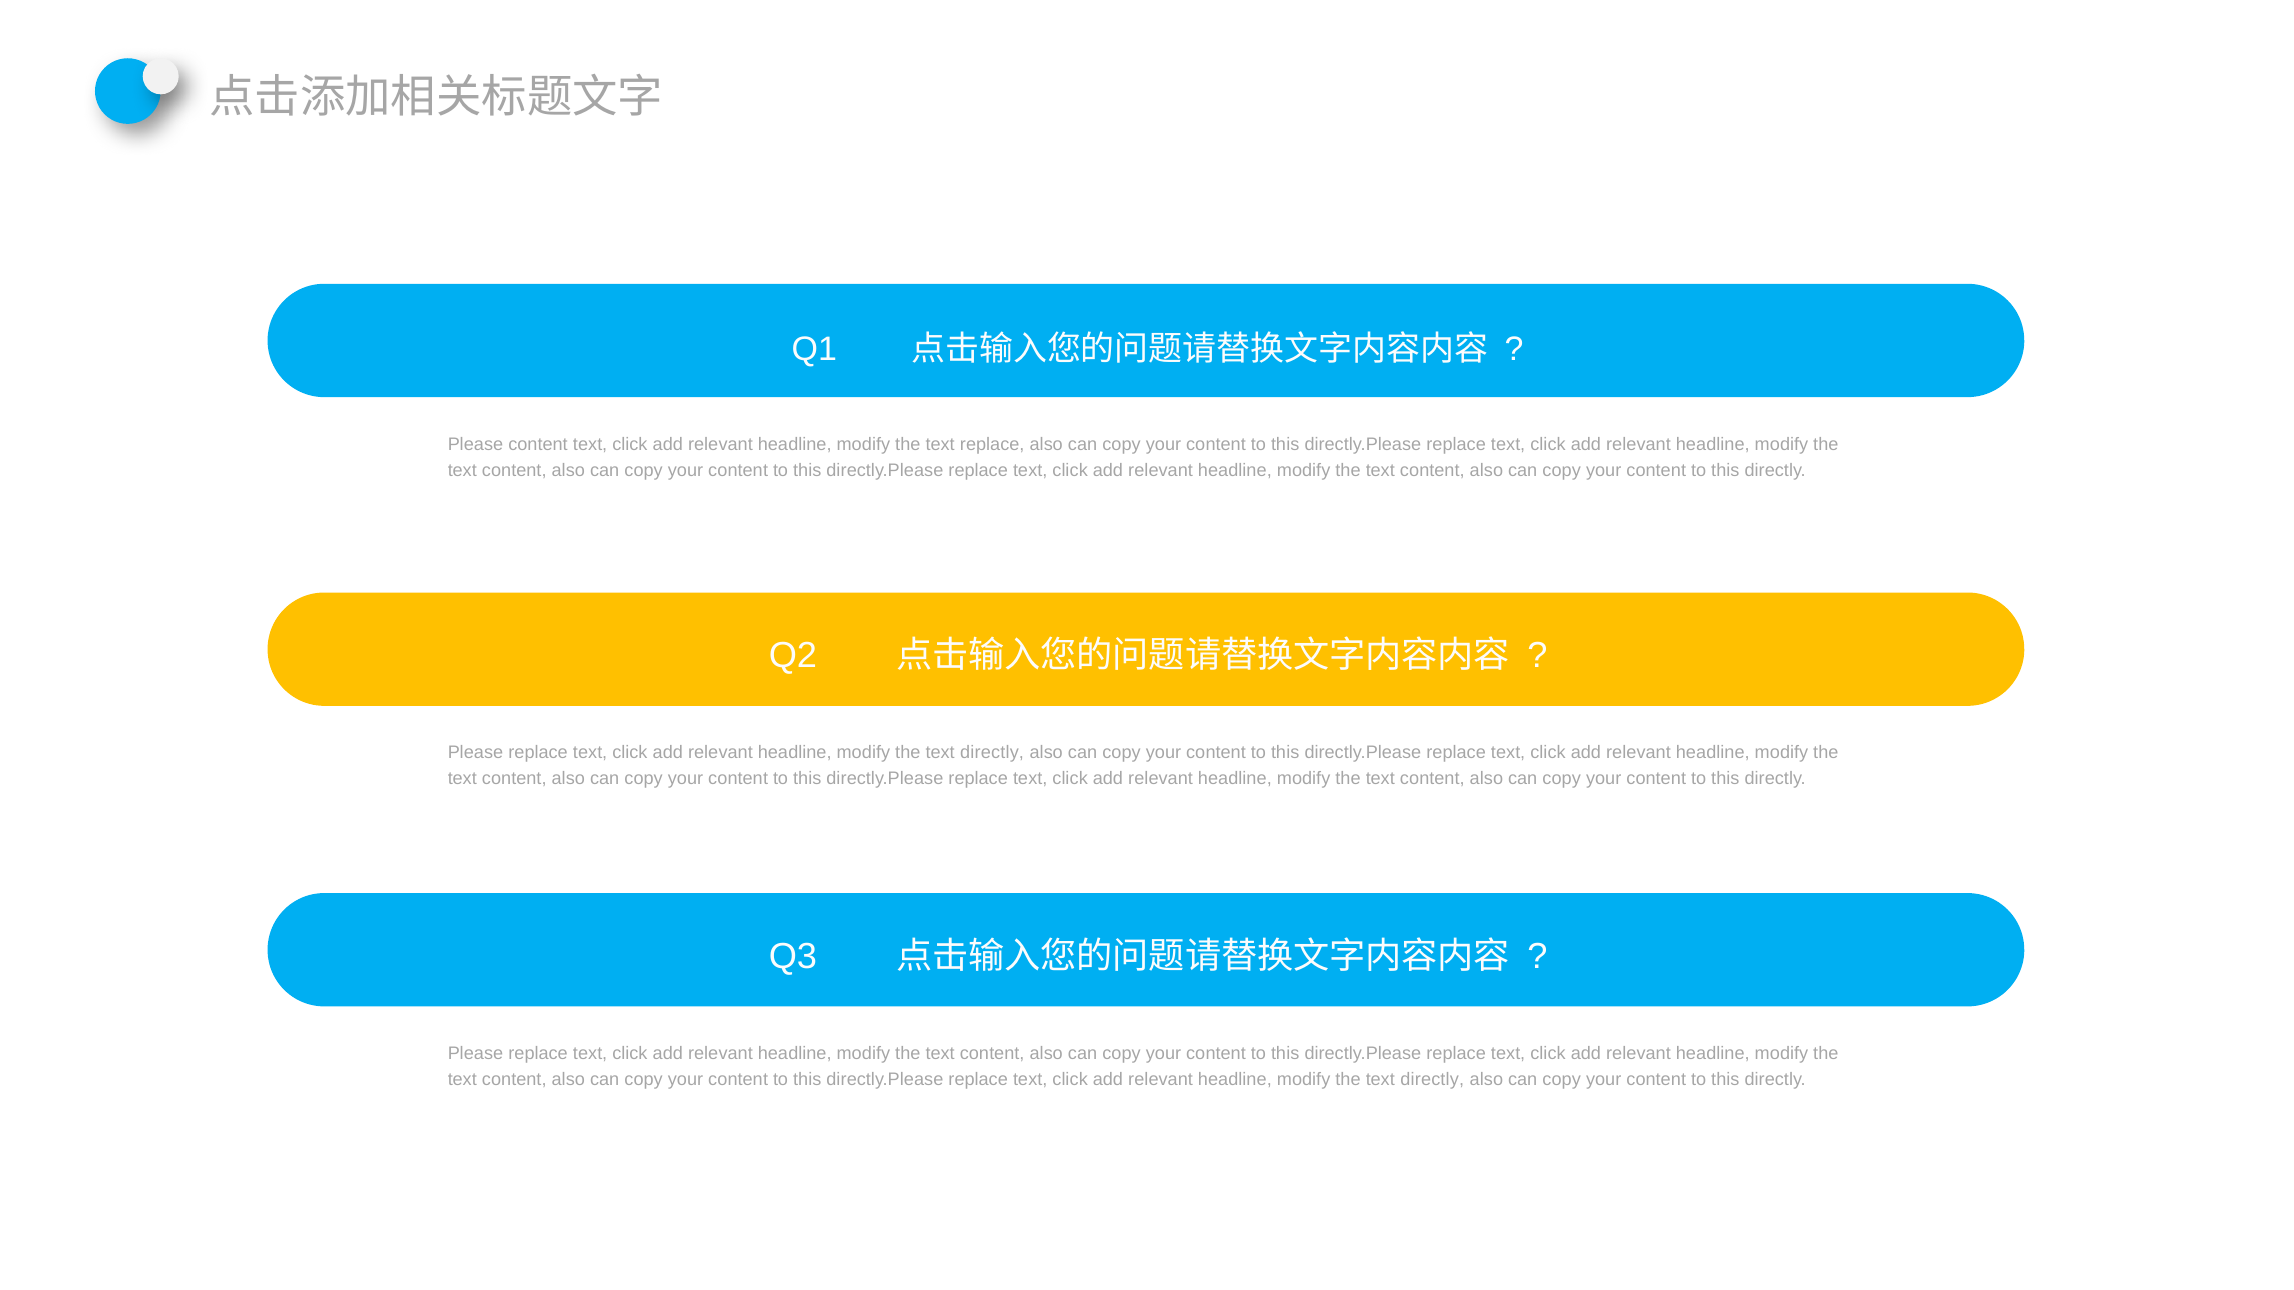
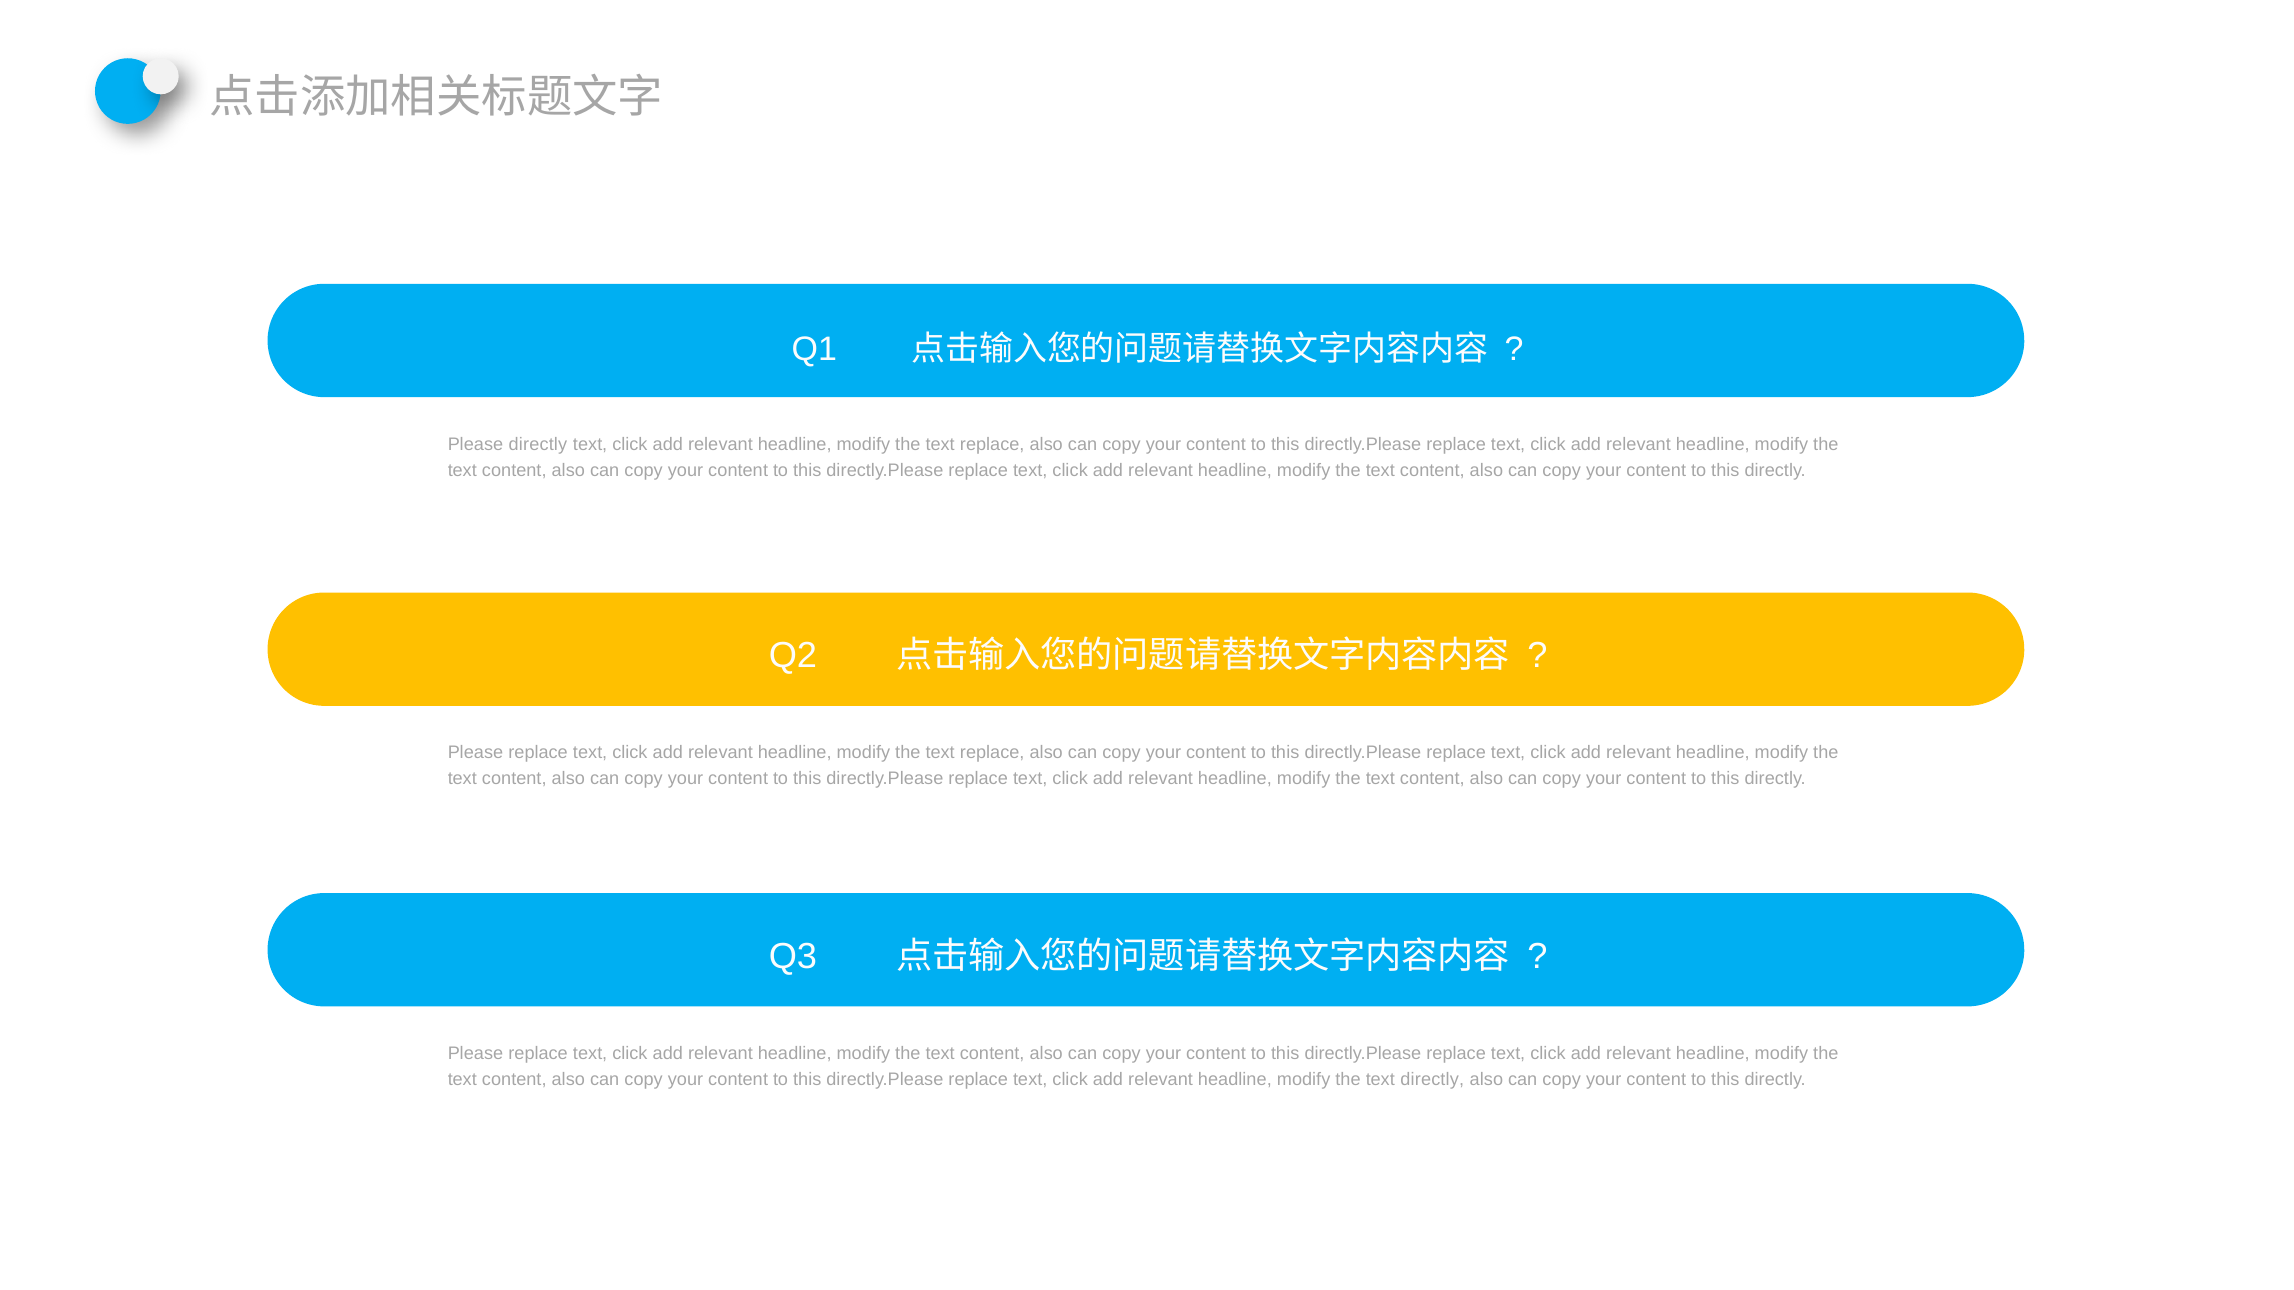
Please content: content -> directly
directly at (992, 753): directly -> replace
